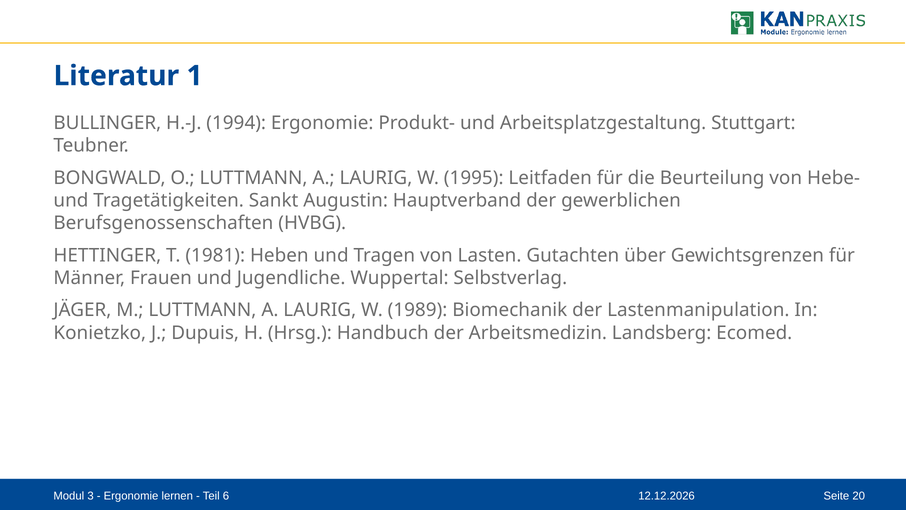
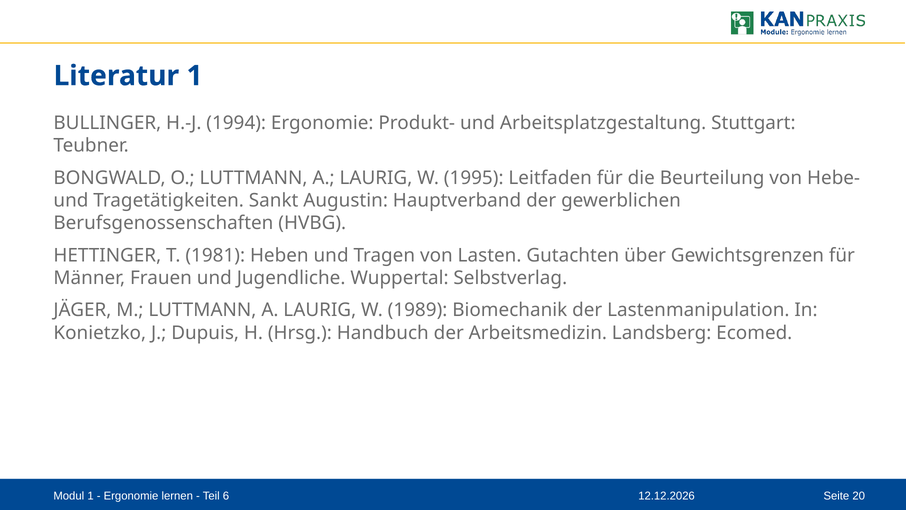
Modul 3: 3 -> 1
